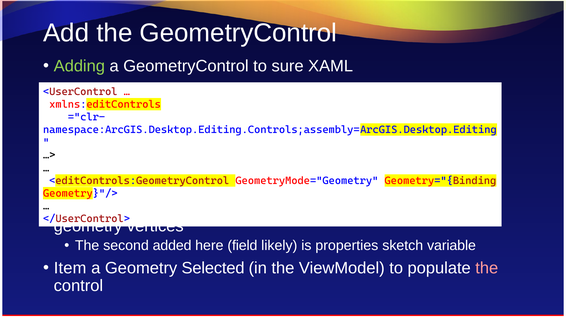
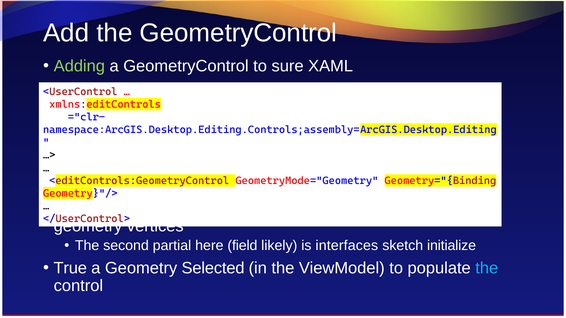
added: added -> partial
properties: properties -> interfaces
variable: variable -> initialize
Item: Item -> True
the at (487, 268) colour: pink -> light blue
